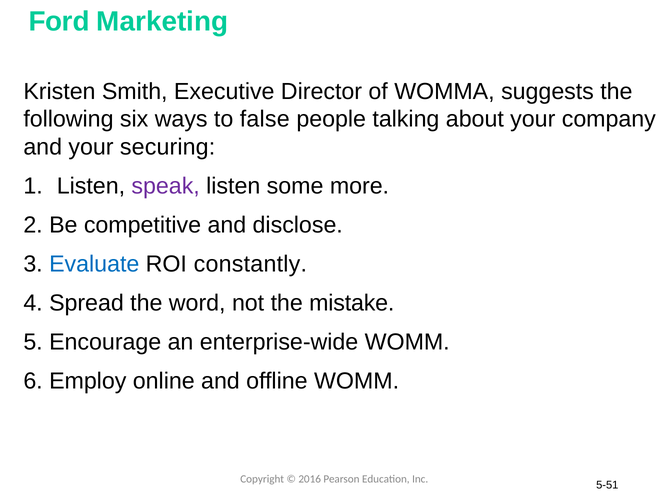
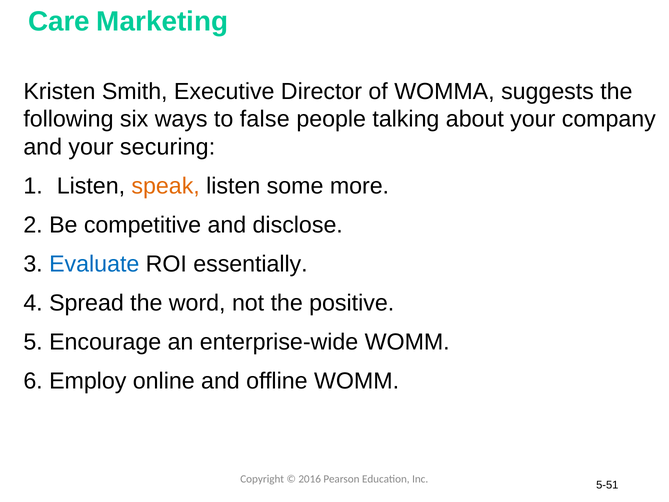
Ford: Ford -> Care
speak colour: purple -> orange
constantly: constantly -> essentially
mistake: mistake -> positive
